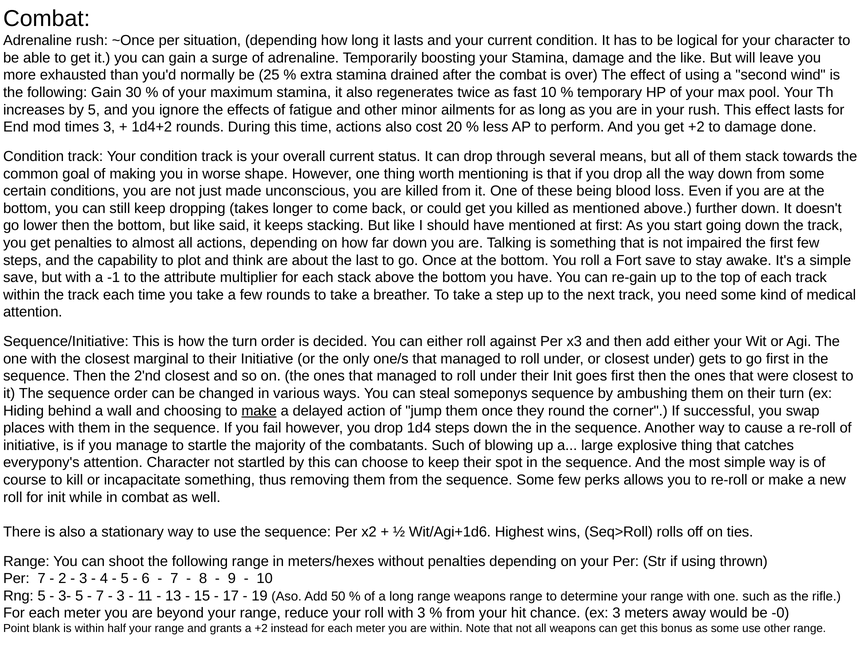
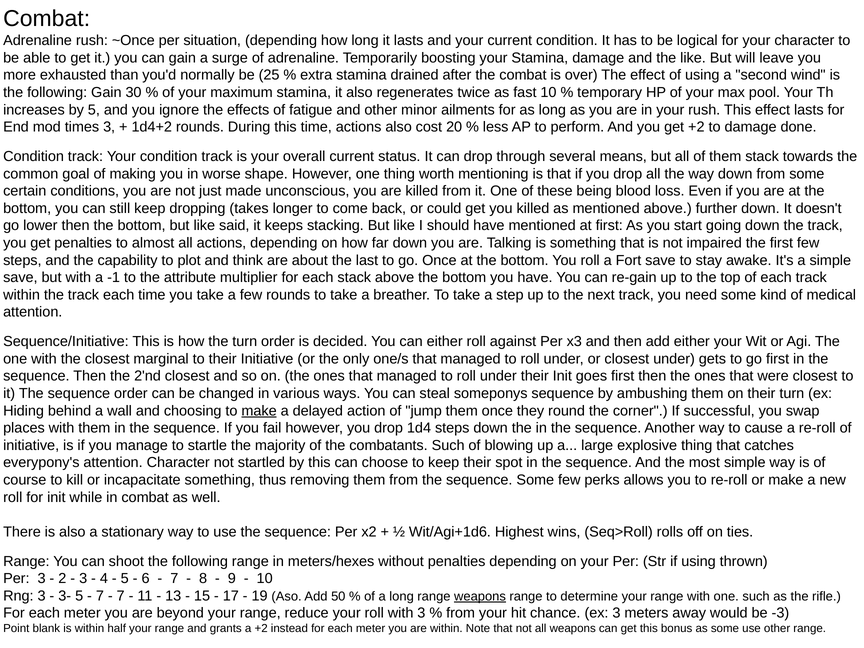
Per 7: 7 -> 3
Rng 5: 5 -> 3
3 at (121, 596): 3 -> 7
weapons at (480, 596) underline: none -> present
-0: -0 -> -3
